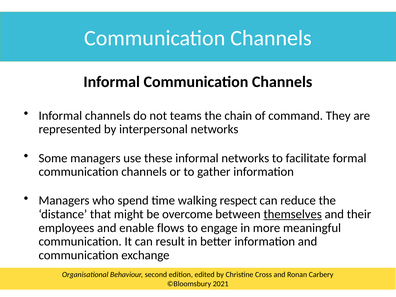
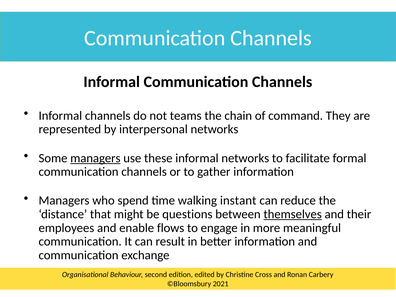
managers at (95, 158) underline: none -> present
respect: respect -> instant
overcome: overcome -> questions
